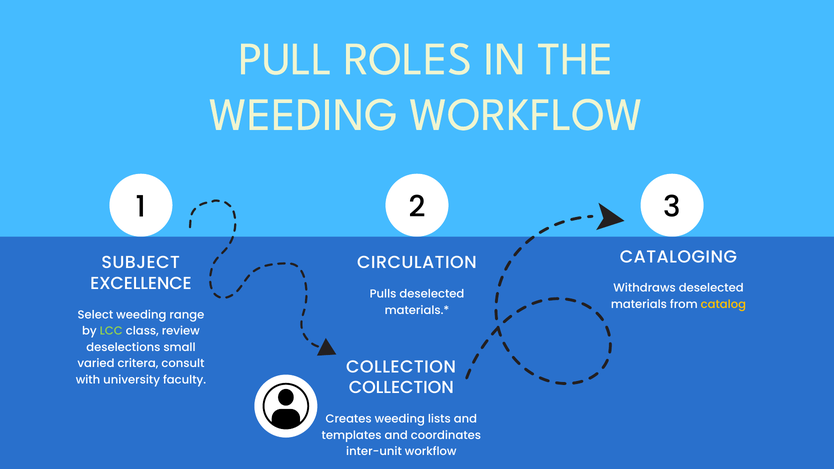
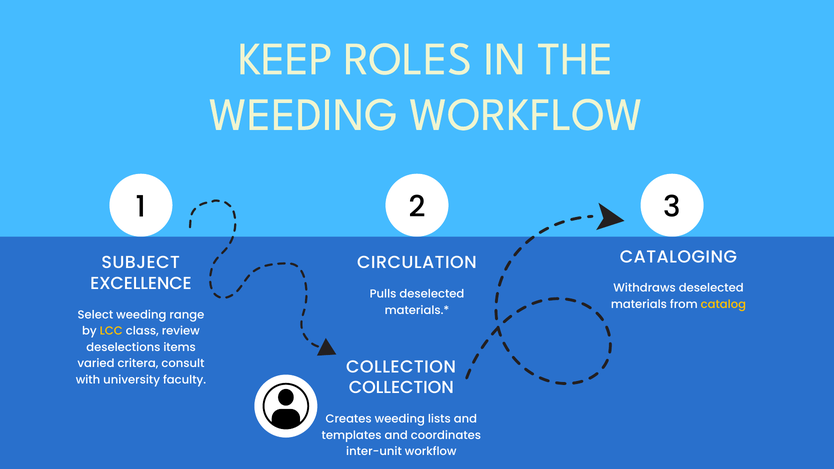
PULL: PULL -> KEEP
LCC colour: light green -> yellow
small: small -> items
